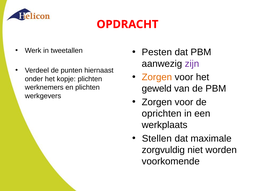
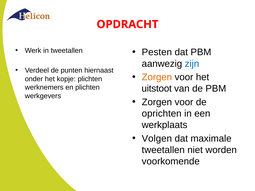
zijn colour: purple -> blue
geweld: geweld -> uitstoot
Stellen: Stellen -> Volgen
zorgvuldig at (163, 150): zorgvuldig -> tweetallen
